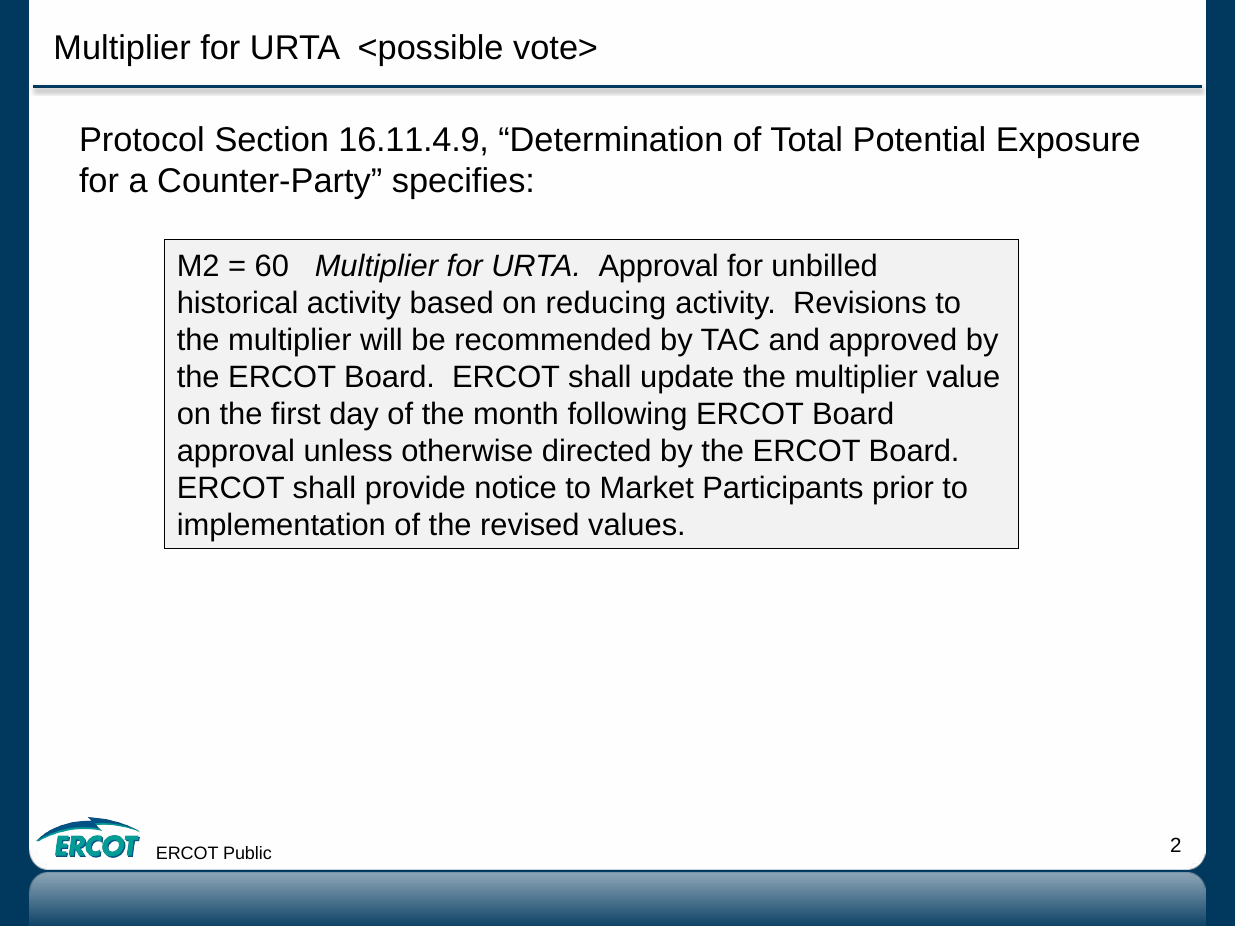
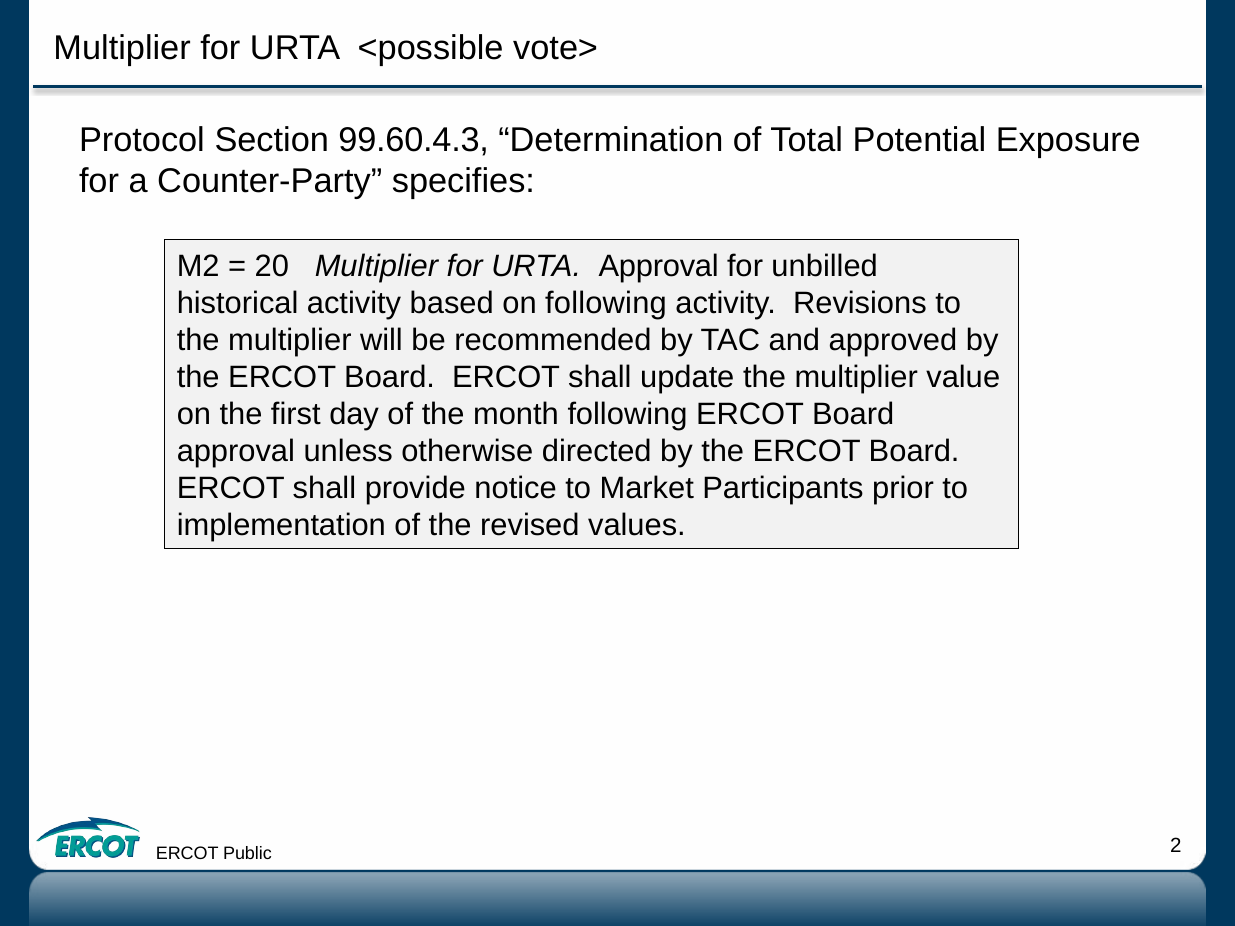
16.11.4.9: 16.11.4.9 -> 99.60.4.3
60: 60 -> 20
on reducing: reducing -> following
